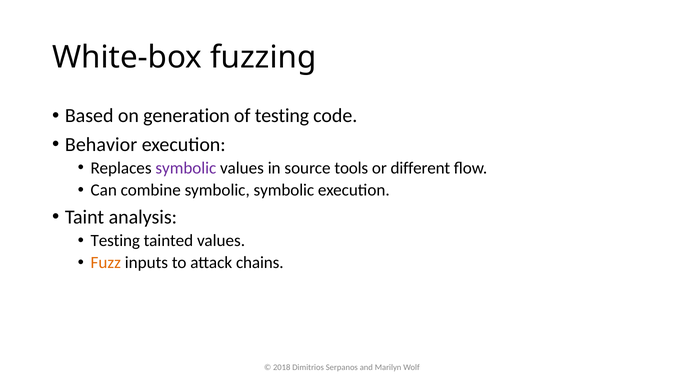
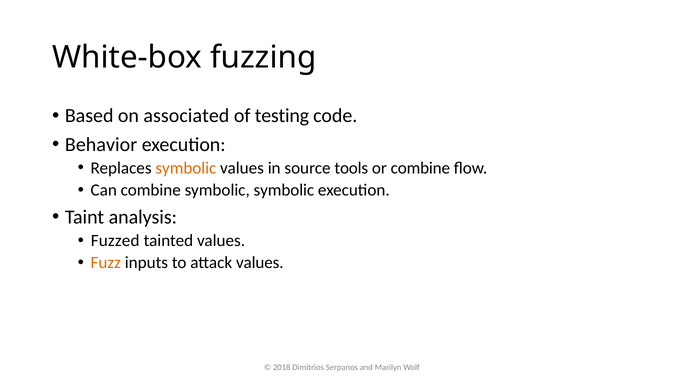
generation: generation -> associated
symbolic at (186, 168) colour: purple -> orange
or different: different -> combine
Testing at (115, 241): Testing -> Fuzzed
attack chains: chains -> values
